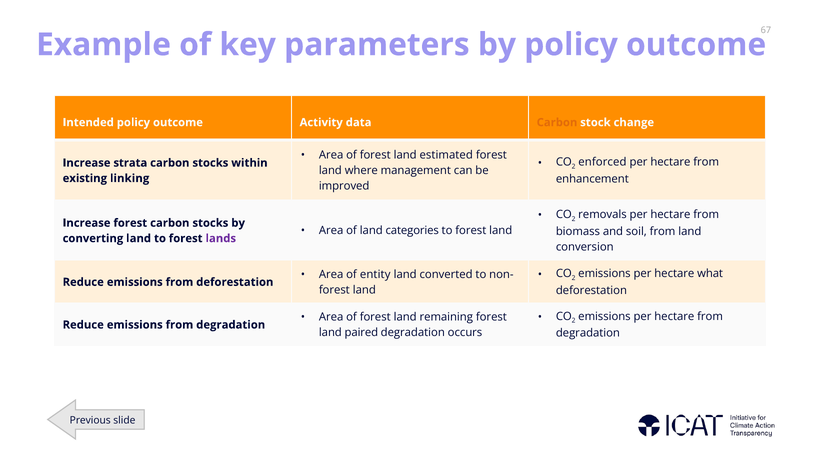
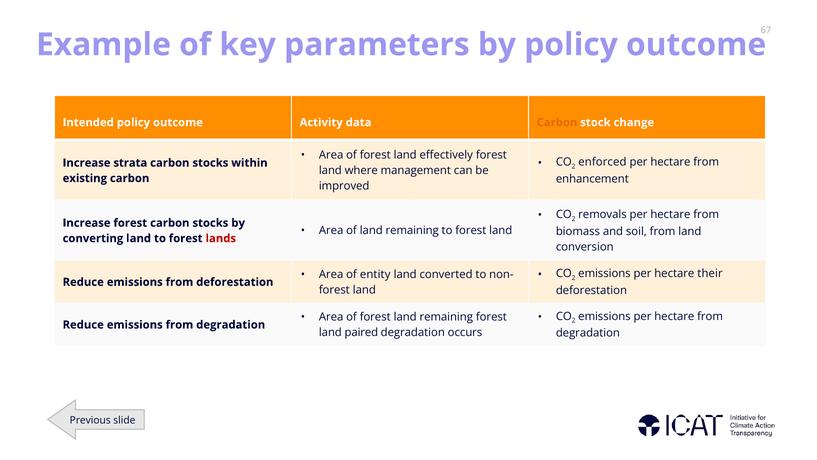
estimated: estimated -> effectively
existing linking: linking -> carbon
of land categories: categories -> remaining
lands colour: purple -> red
what: what -> their
